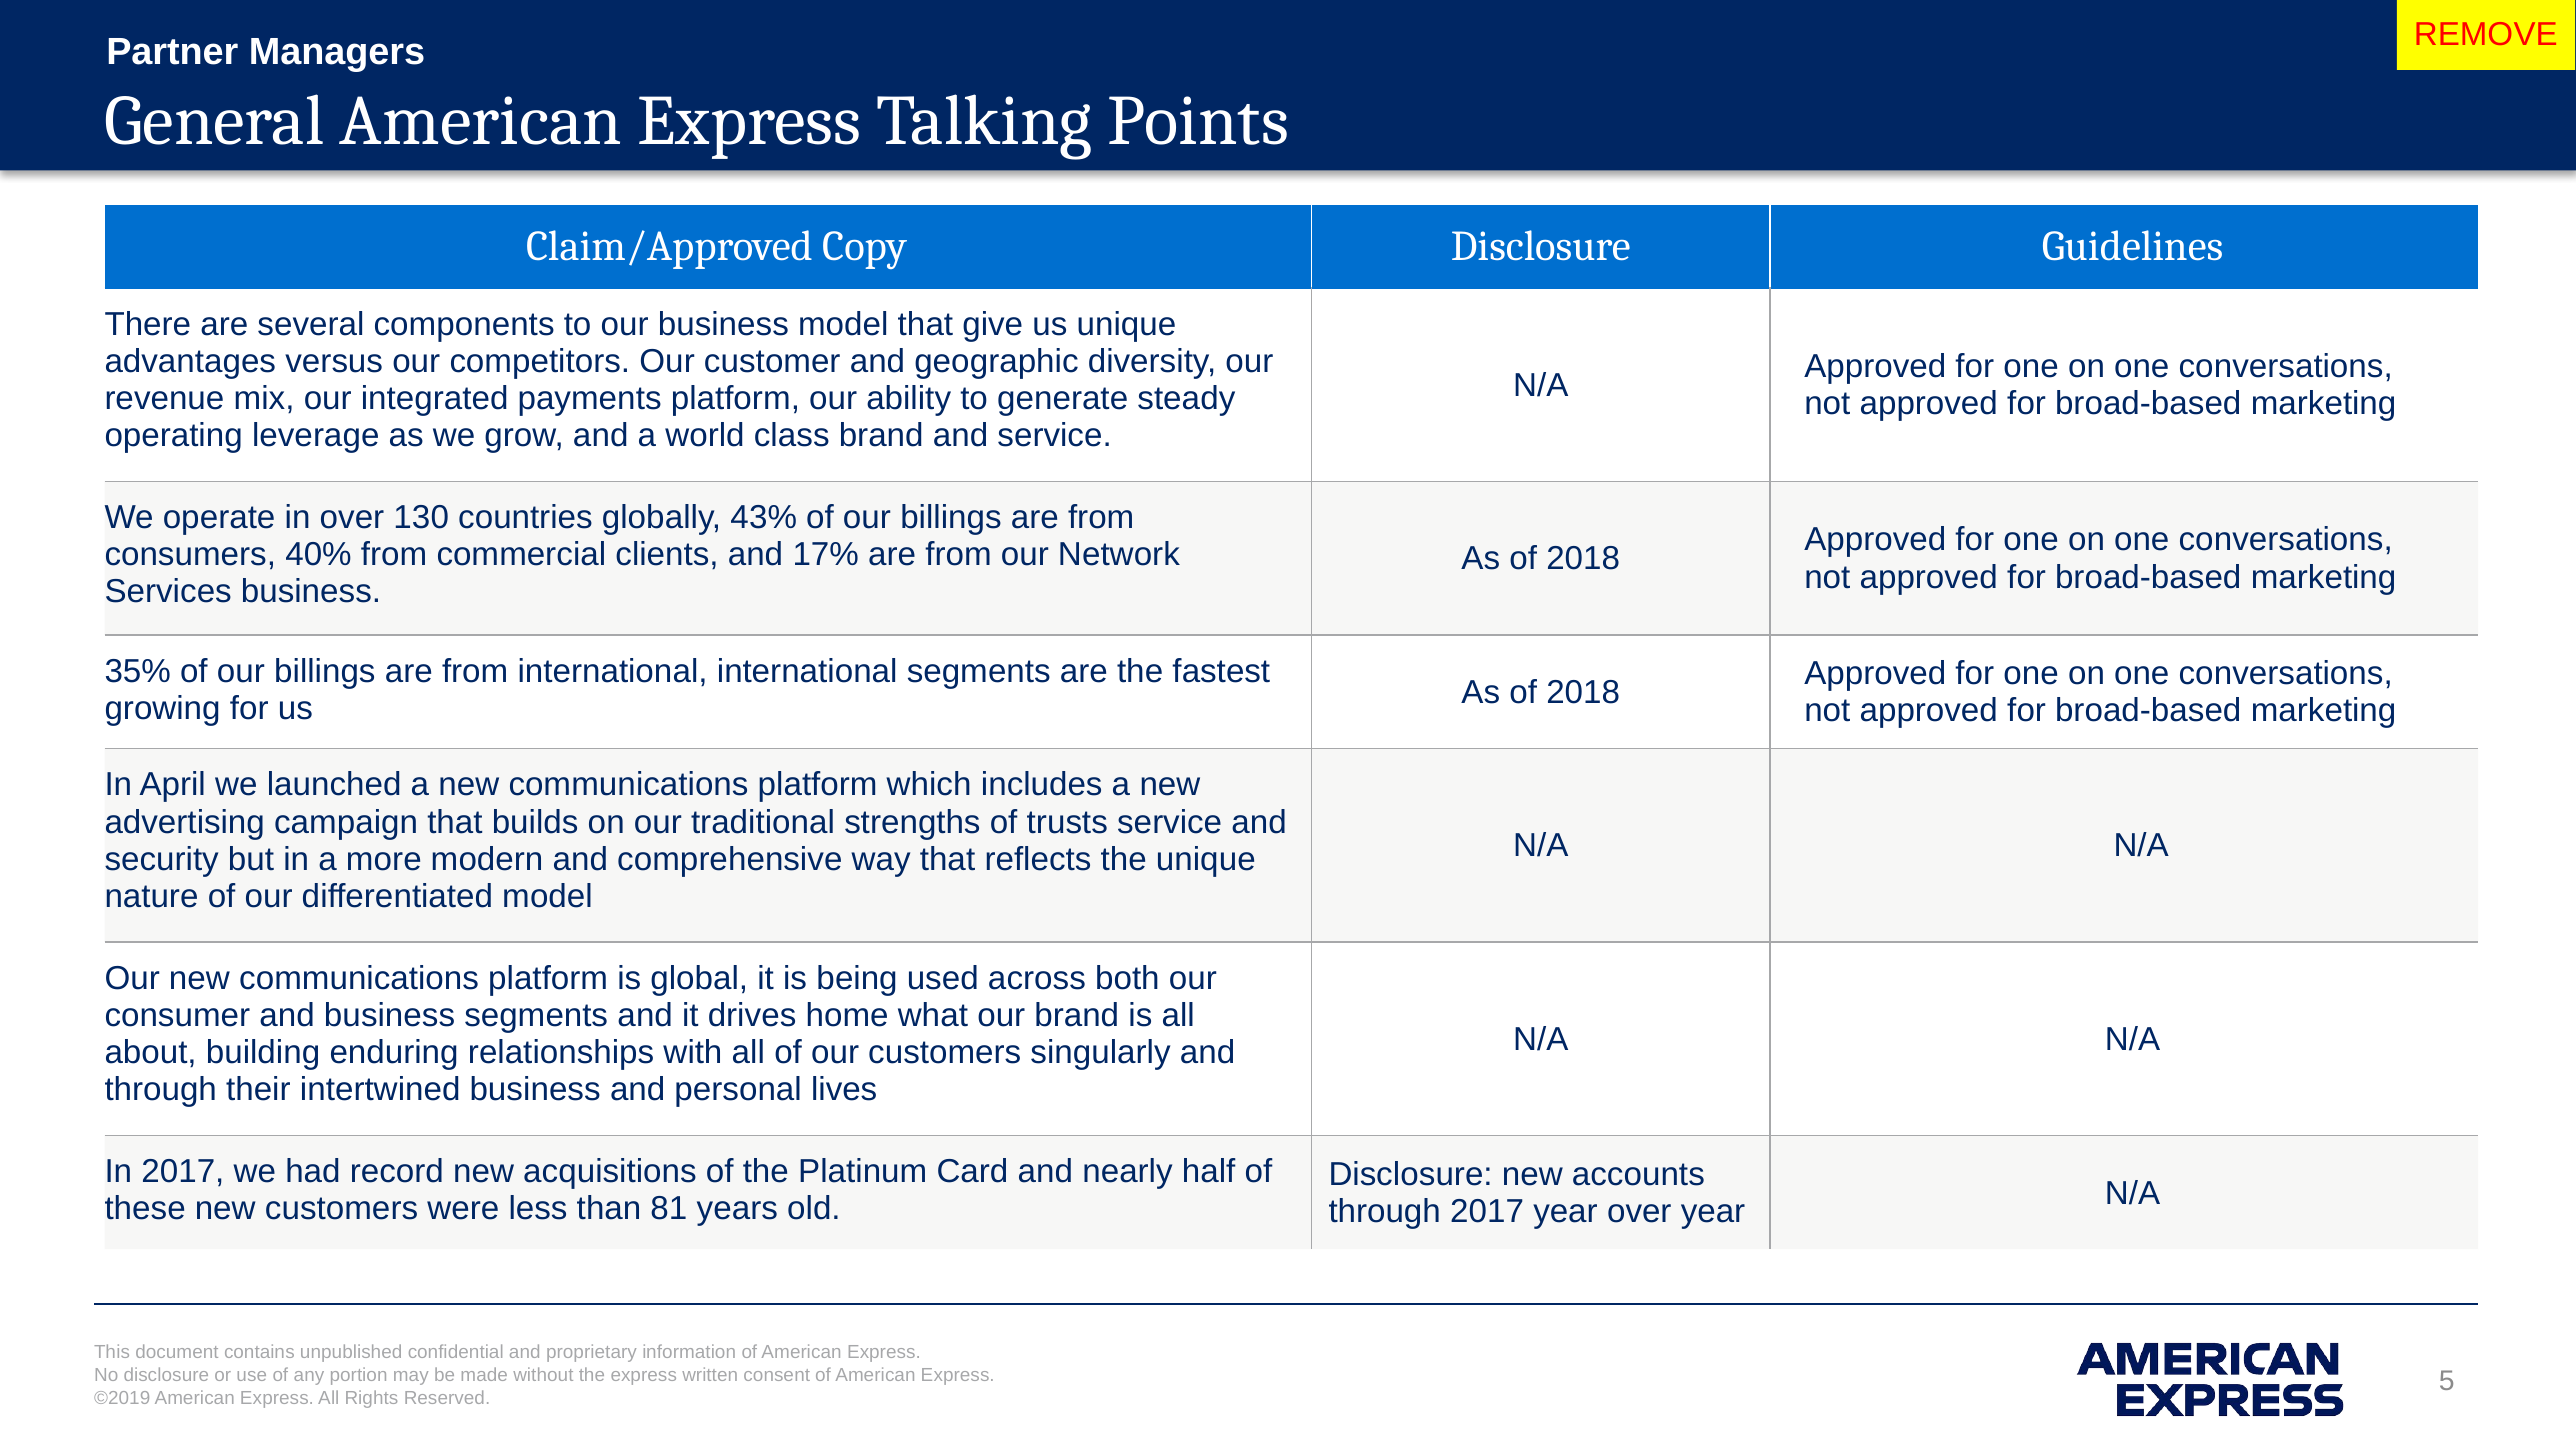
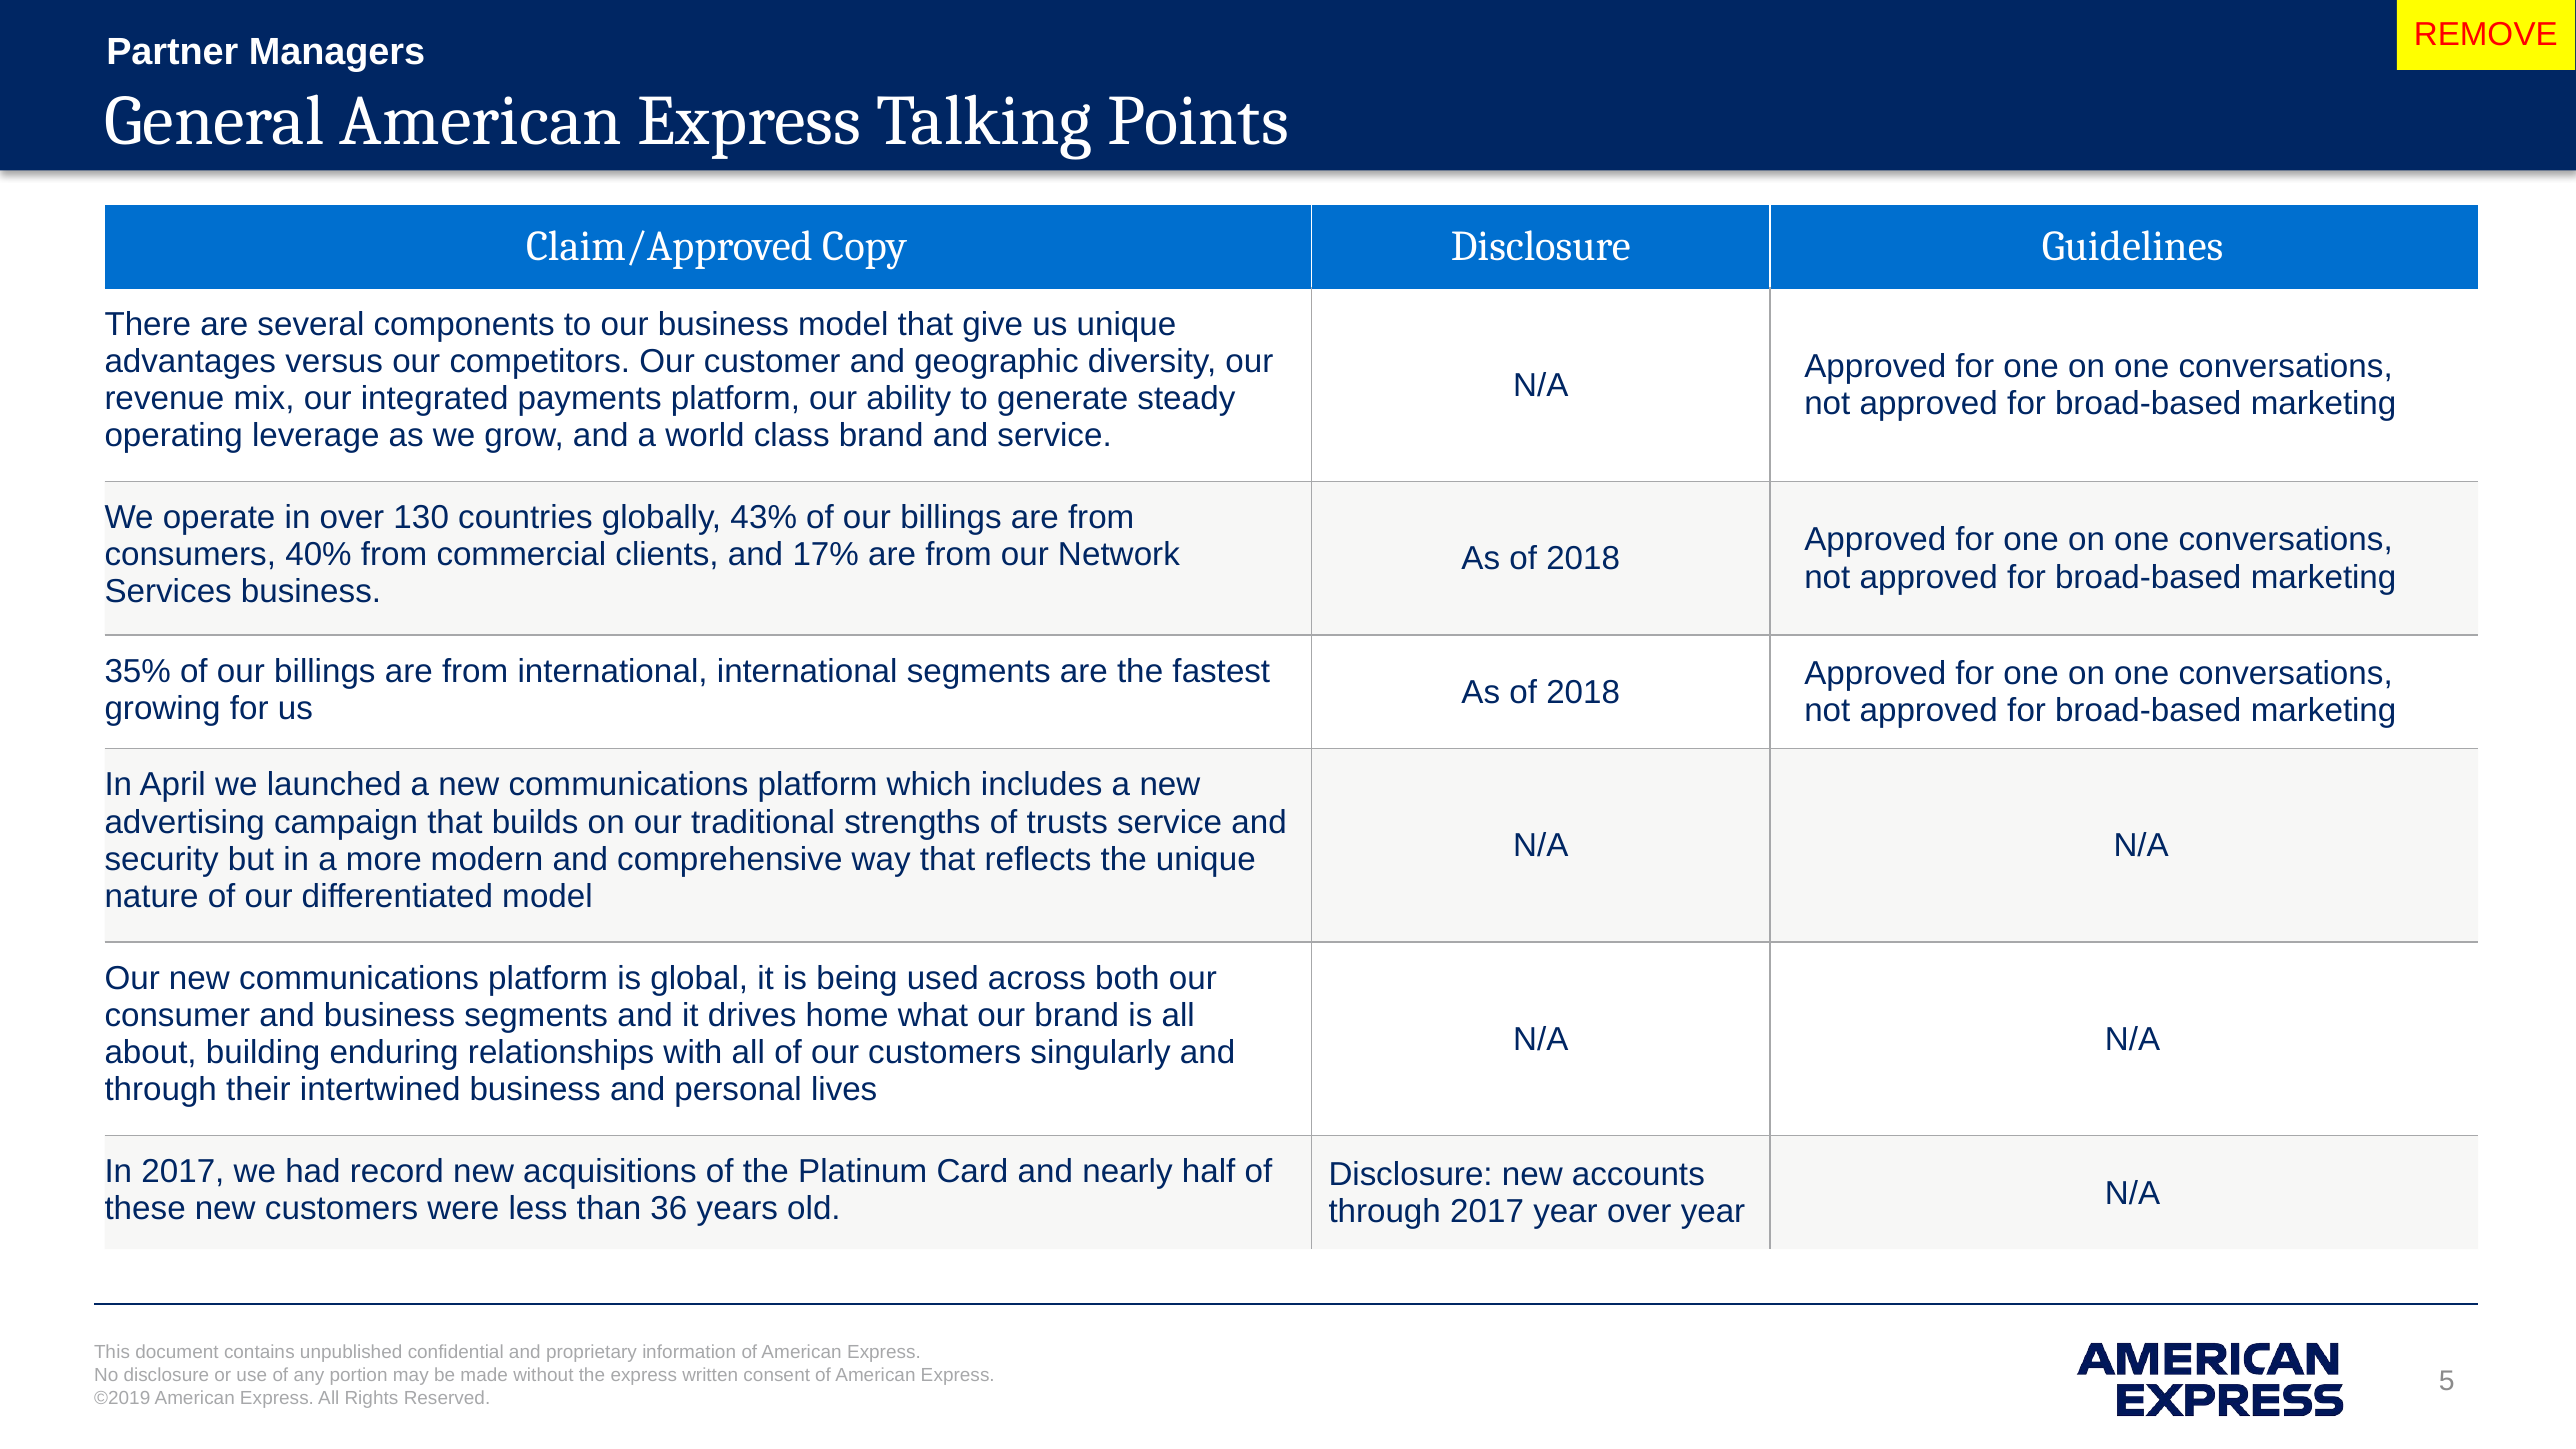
81: 81 -> 36
